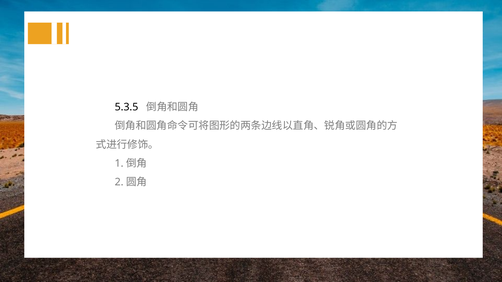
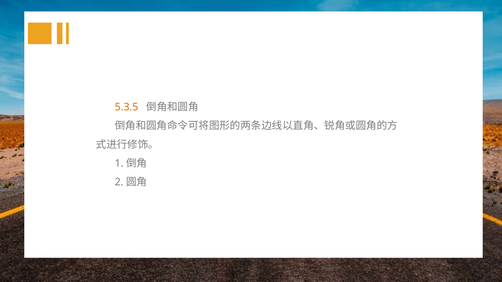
5.3.5 colour: black -> orange
